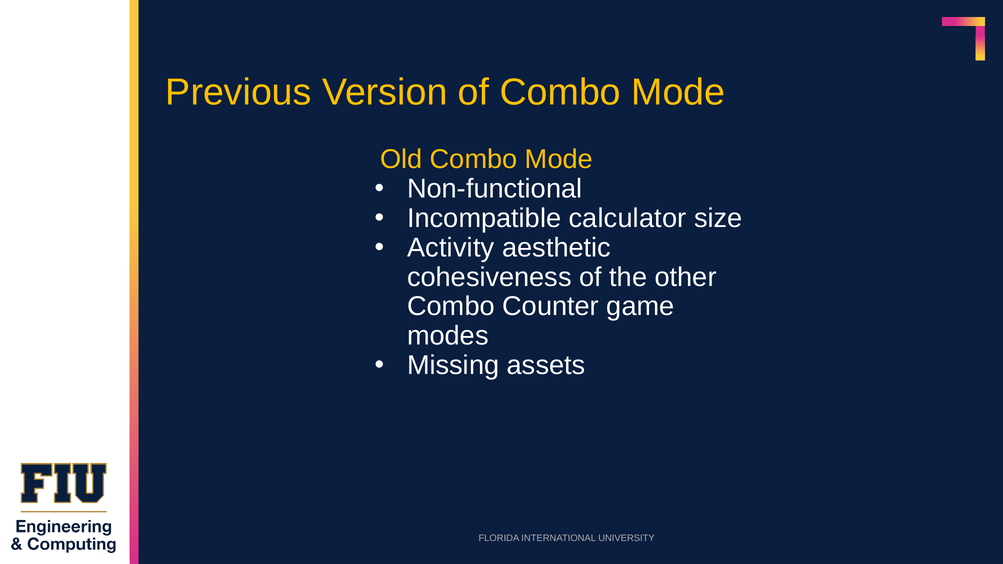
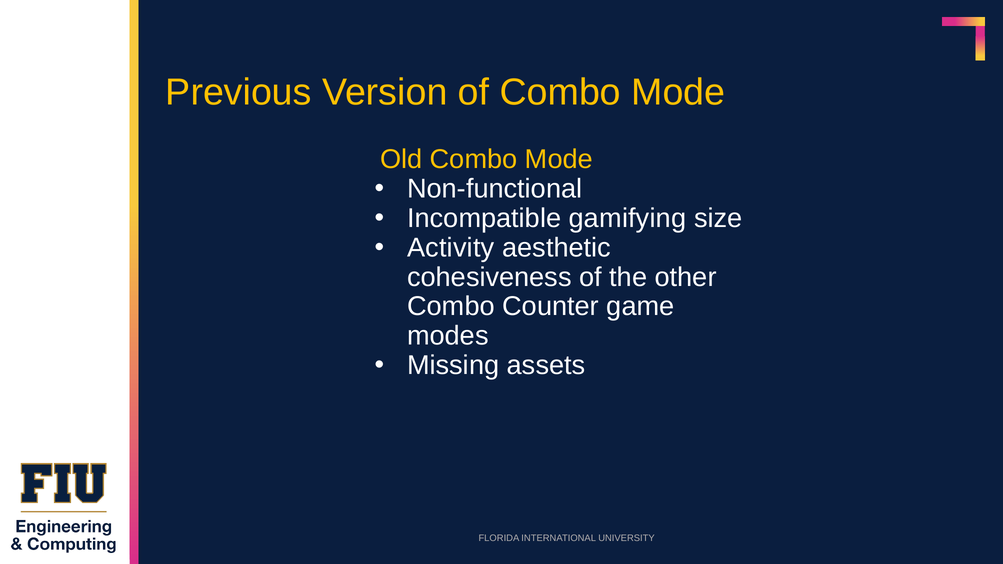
calculator: calculator -> gamifying
